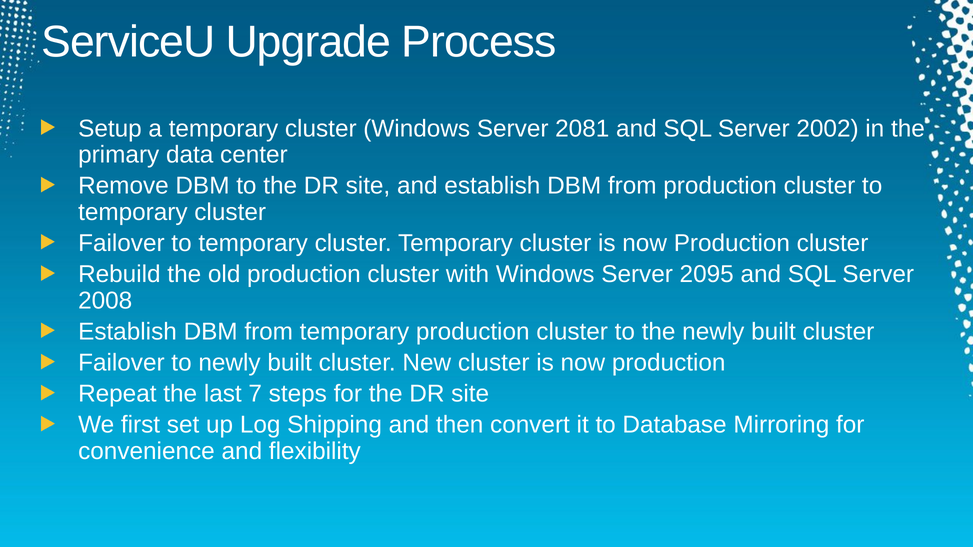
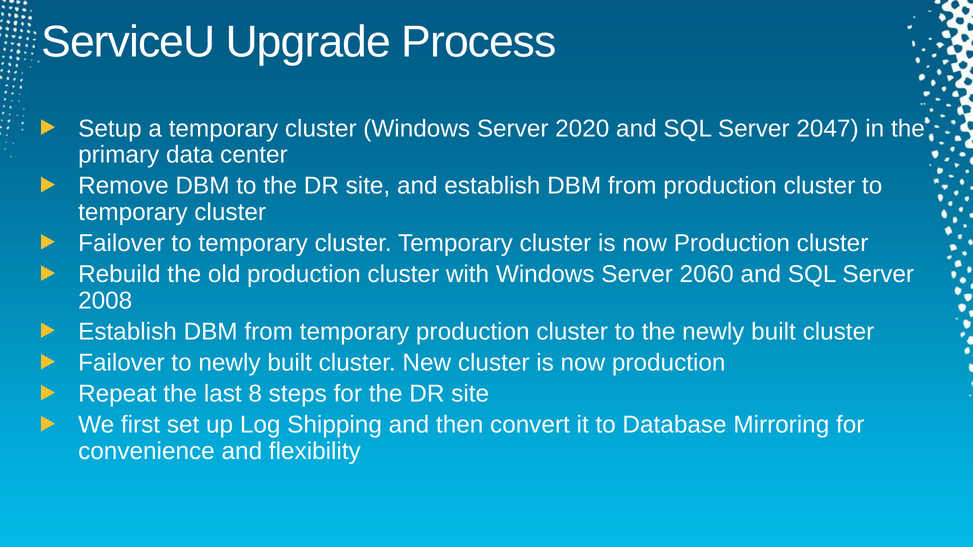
2081: 2081 -> 2020
2002: 2002 -> 2047
2095: 2095 -> 2060
7: 7 -> 8
